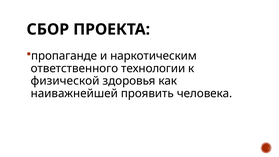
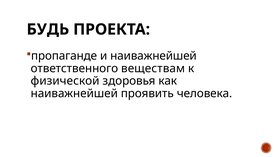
СБОР: СБОР -> БУДЬ
и наркотическим: наркотическим -> наиважнейшей
технологии: технологии -> веществам
